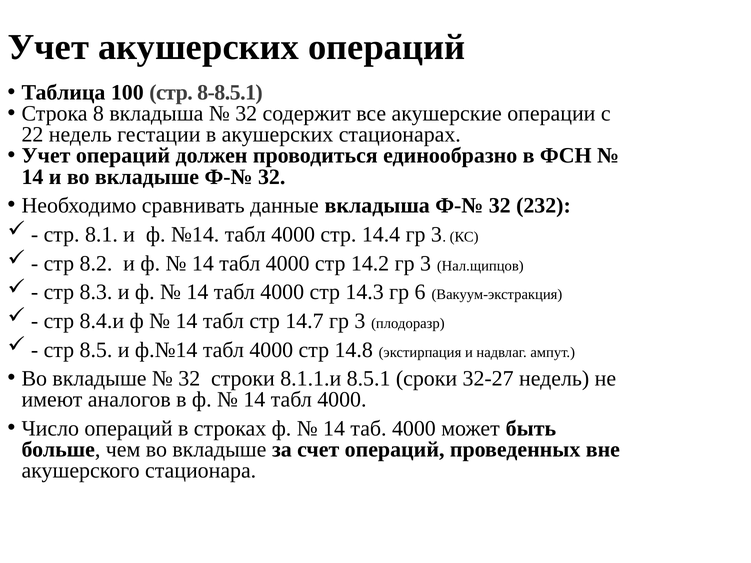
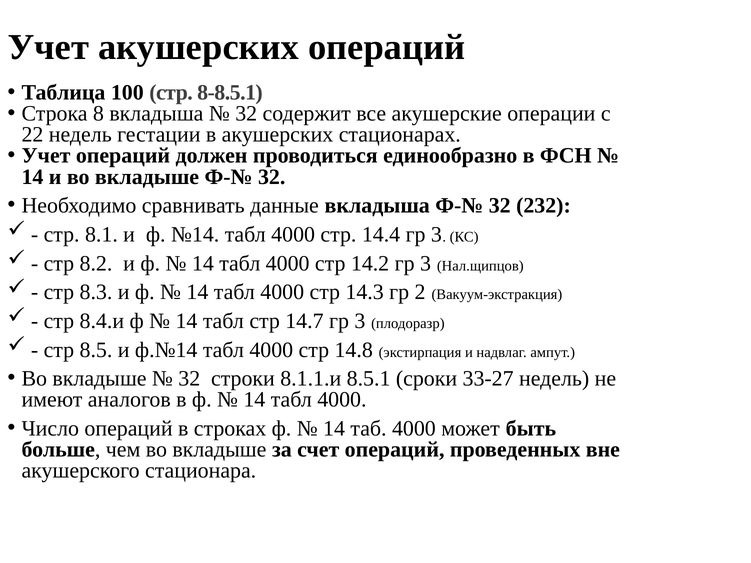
6: 6 -> 2
32-27: 32-27 -> 33-27
